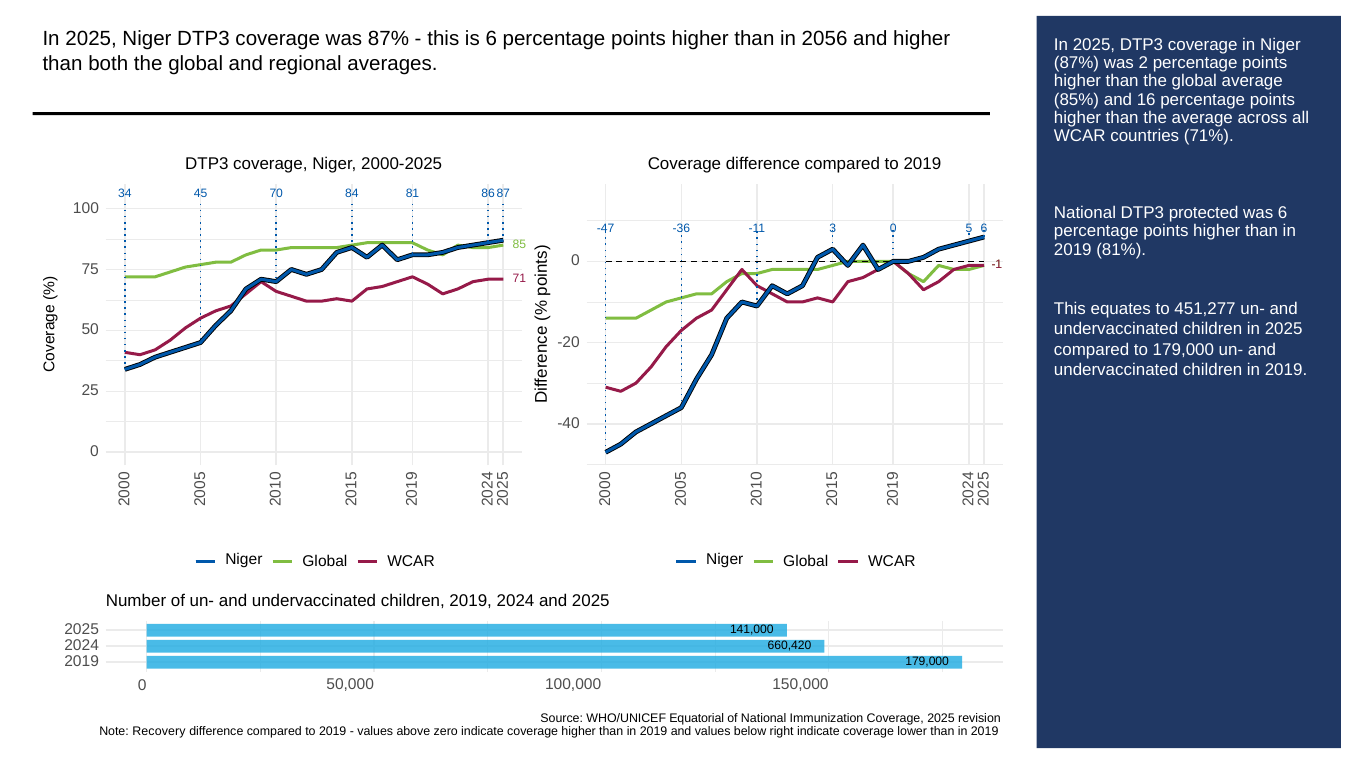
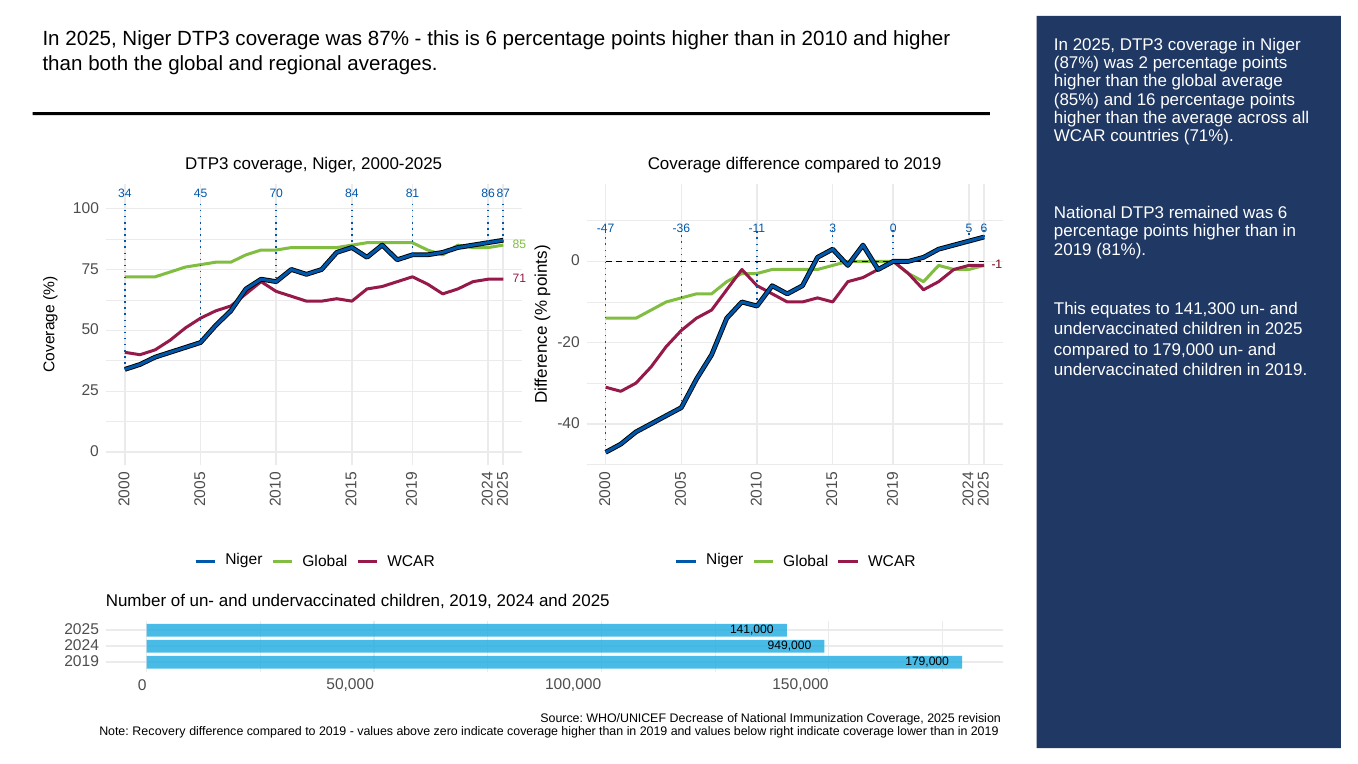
2056: 2056 -> 2010
protected: protected -> remained
451,277: 451,277 -> 141,300
660,420: 660,420 -> 949,000
Equatorial: Equatorial -> Decrease
